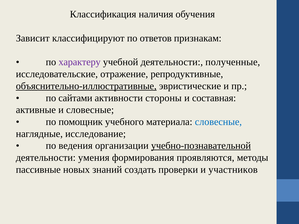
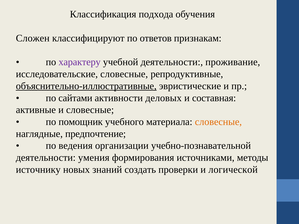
наличия: наличия -> подхода
Зависит: Зависит -> Сложен
полученные: полученные -> проживание
исследовательские отражение: отражение -> словесные
стороны: стороны -> деловых
словесные at (218, 122) colour: blue -> orange
исследование: исследование -> предпочтение
учебно-познавательной underline: present -> none
проявляются: проявляются -> источниками
пассивные: пассивные -> источнику
участников: участников -> логической
